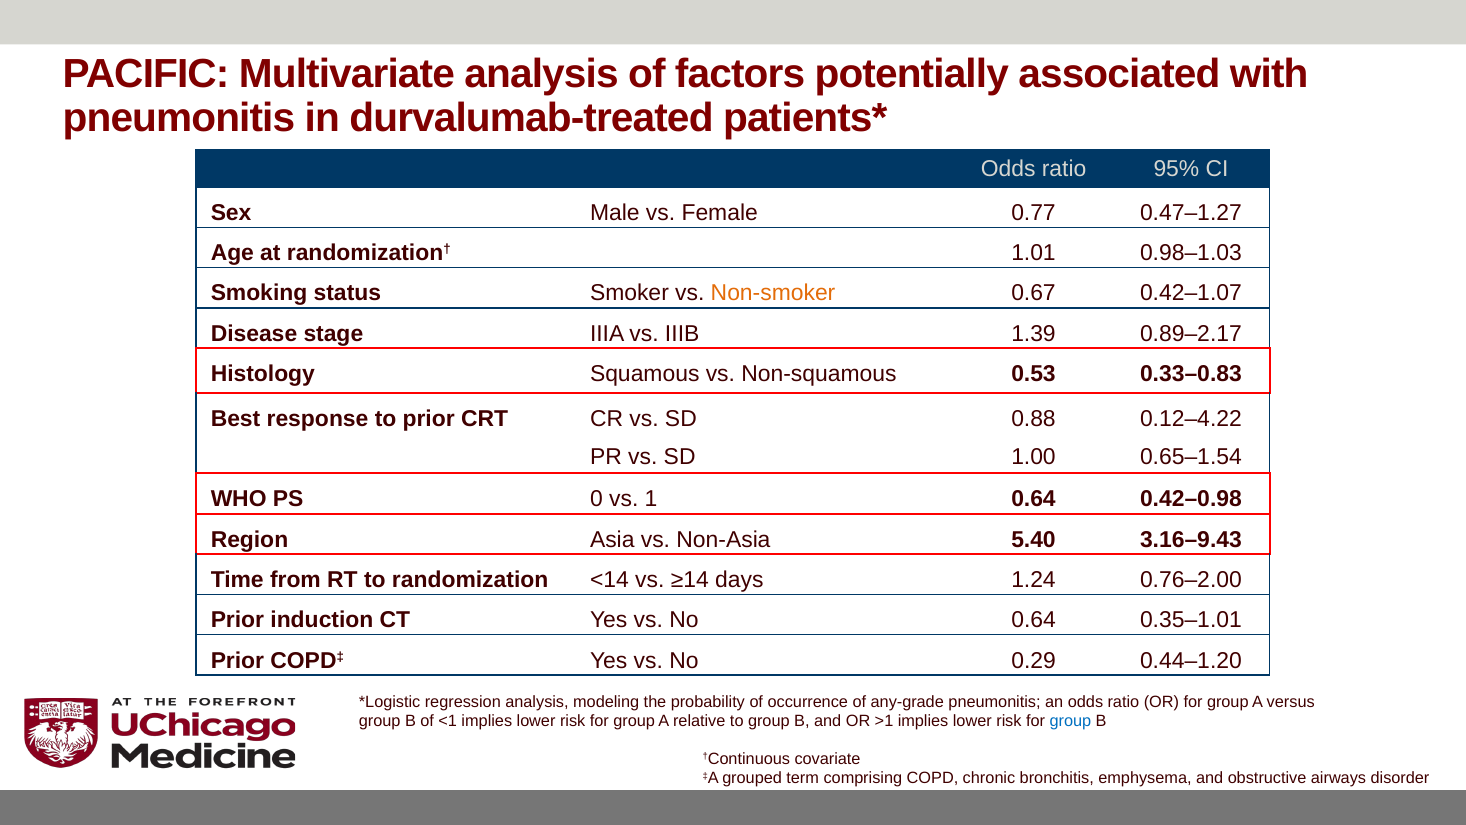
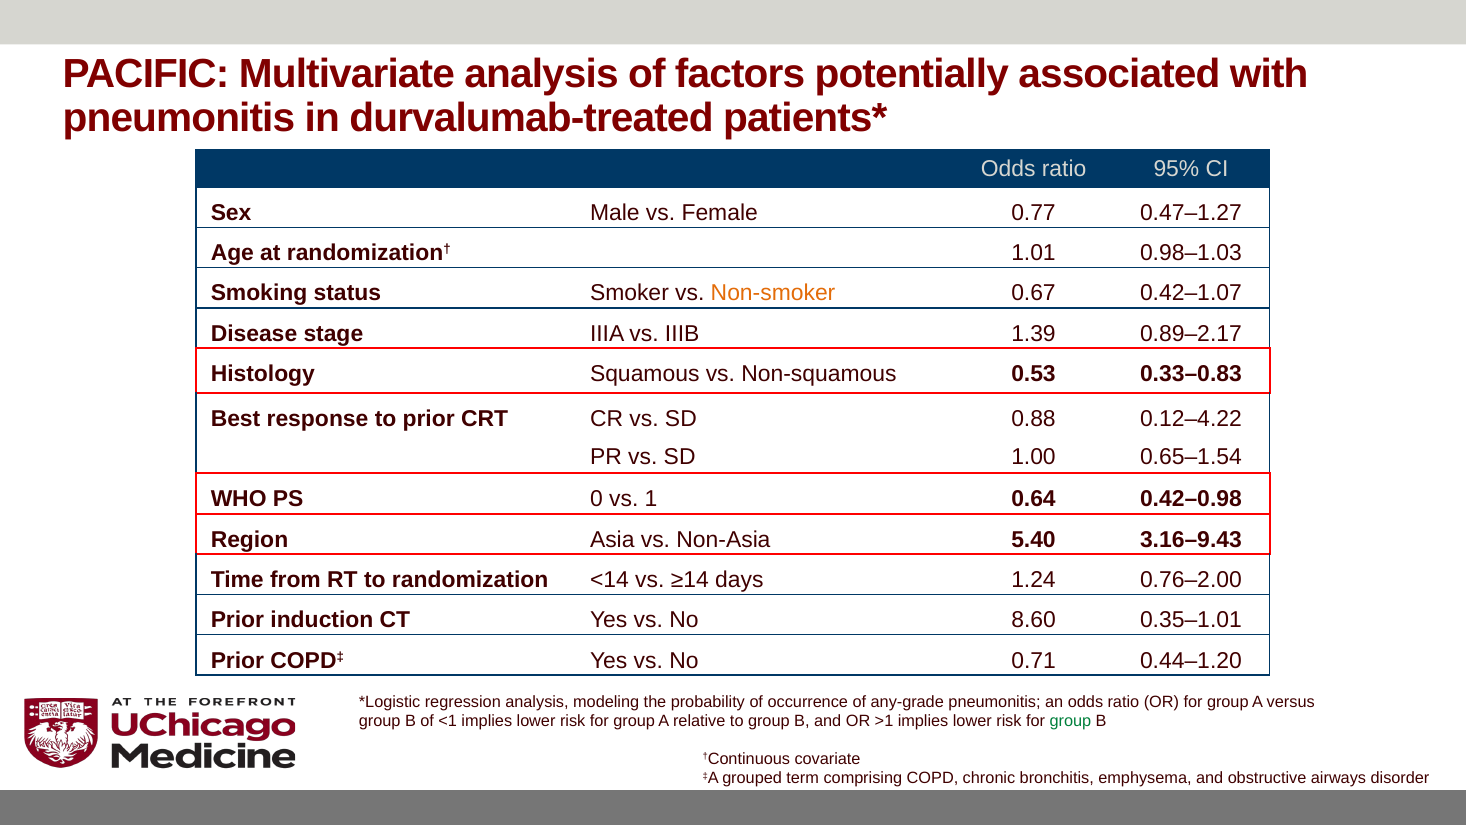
No 0.64: 0.64 -> 8.60
0.29: 0.29 -> 0.71
group at (1070, 721) colour: blue -> green
